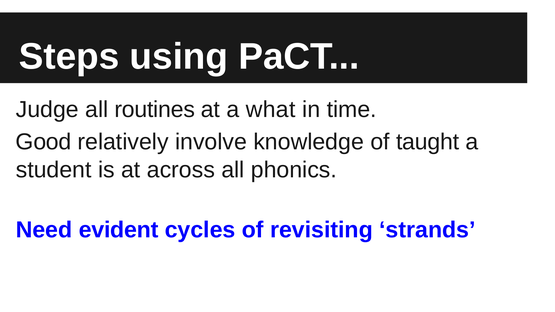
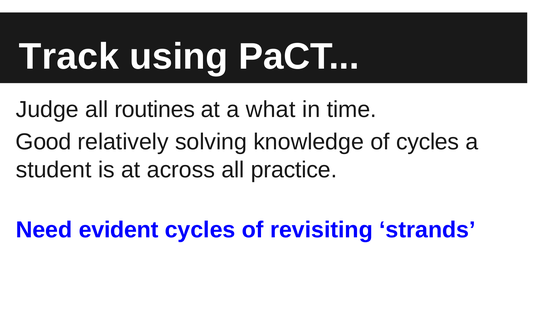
Steps: Steps -> Track
involve: involve -> solving
of taught: taught -> cycles
phonics: phonics -> practice
